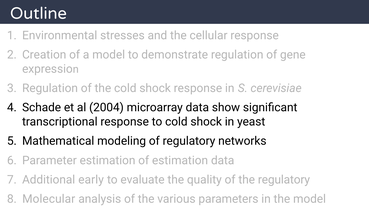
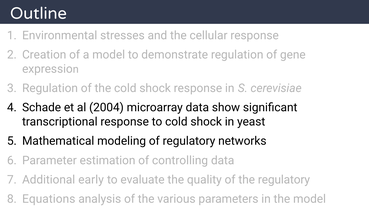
of estimation: estimation -> controlling
Molecular: Molecular -> Equations
